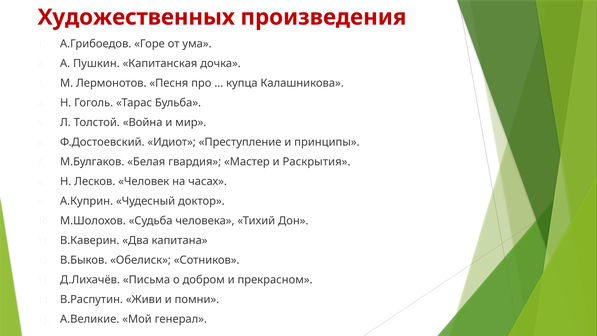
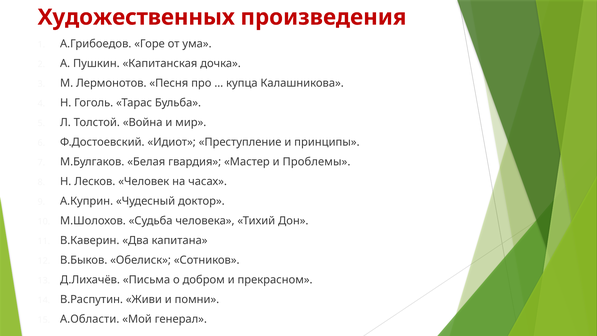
Раскрытия: Раскрытия -> Проблемы
А.Великие: А.Великие -> А.Области
